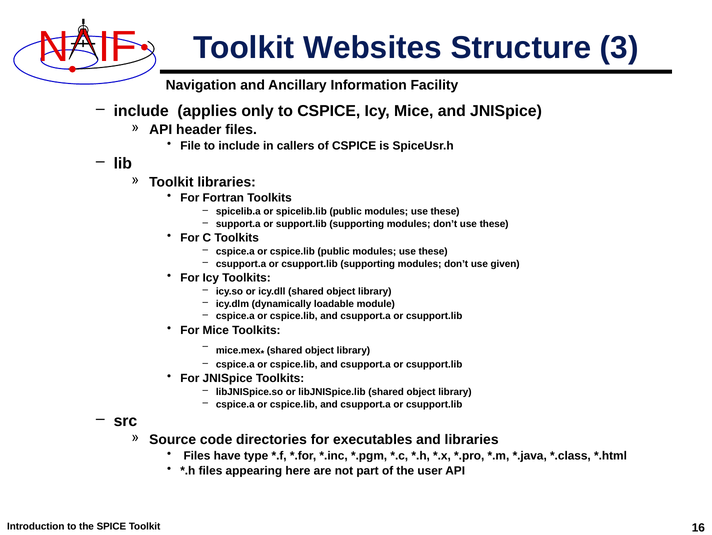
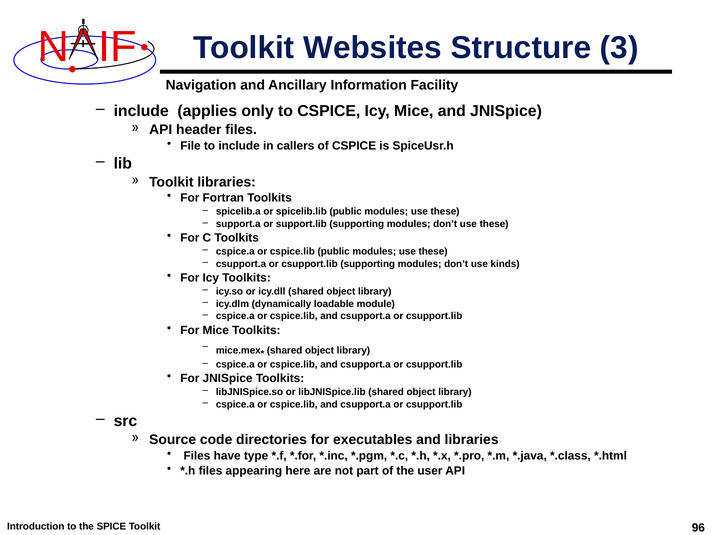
given: given -> kinds
16: 16 -> 96
